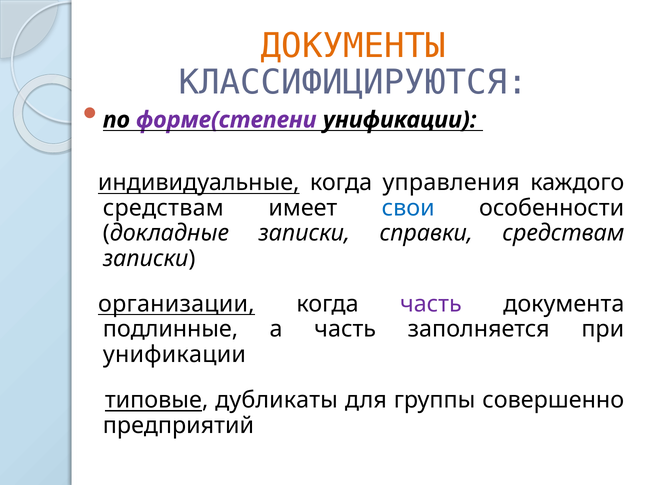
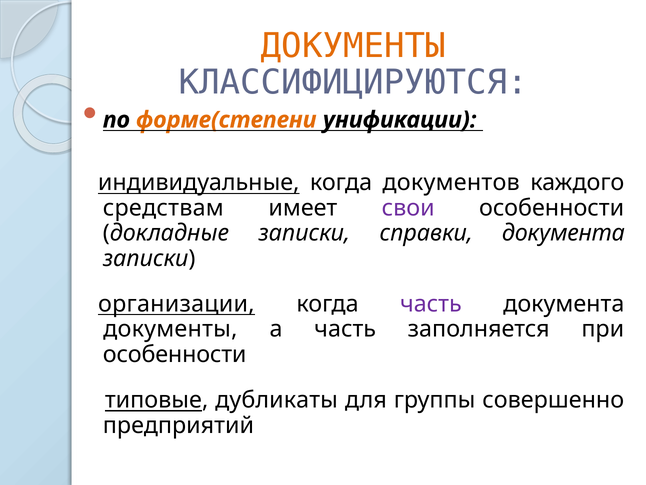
форме(степени colour: purple -> orange
управления: управления -> документов
свои colour: blue -> purple
справки средствам: средствам -> документа
подлинные at (170, 329): подлинные -> документы
унификации at (174, 354): унификации -> особенности
